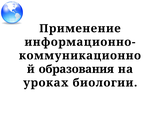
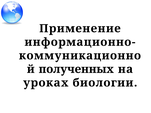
образования: образования -> полученных
